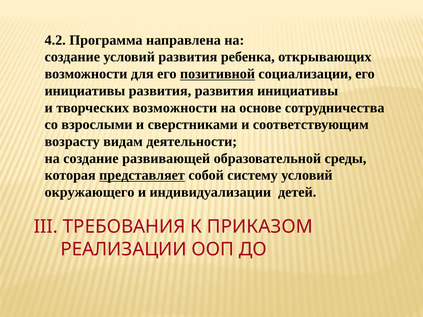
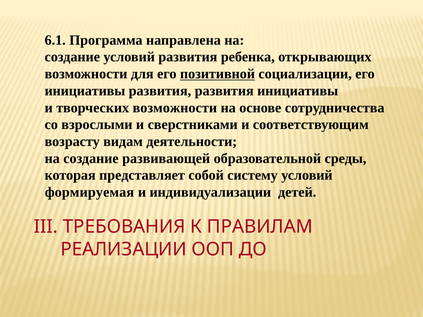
4.2: 4.2 -> 6.1
представляет underline: present -> none
окружающего: окружающего -> формируемая
ПРИКАЗОМ: ПРИКАЗОМ -> ПРАВИЛАМ
